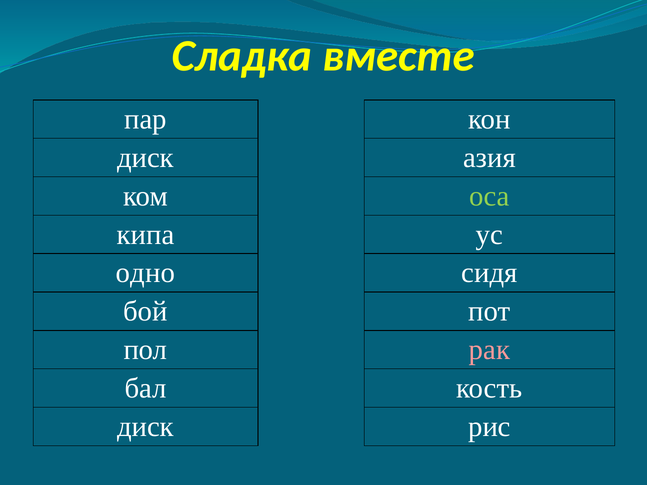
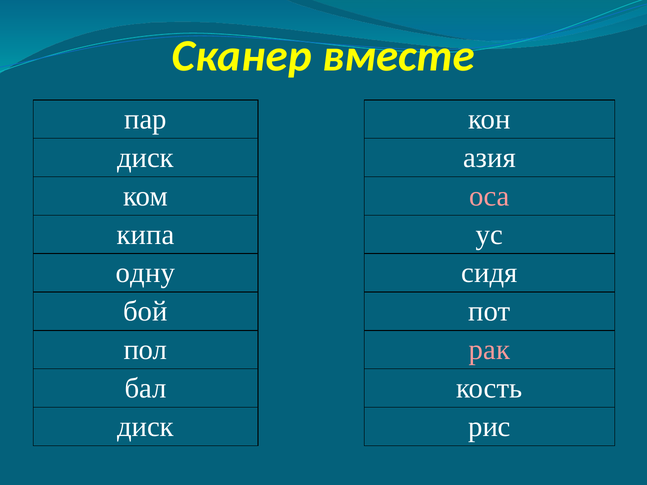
Сладка: Сладка -> Сканер
оса colour: light green -> pink
одно: одно -> одну
